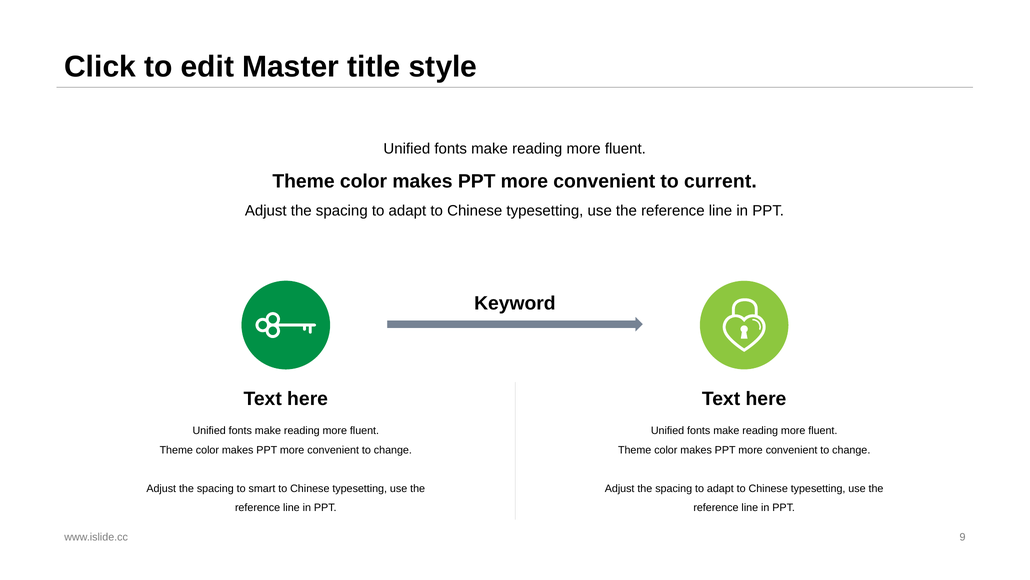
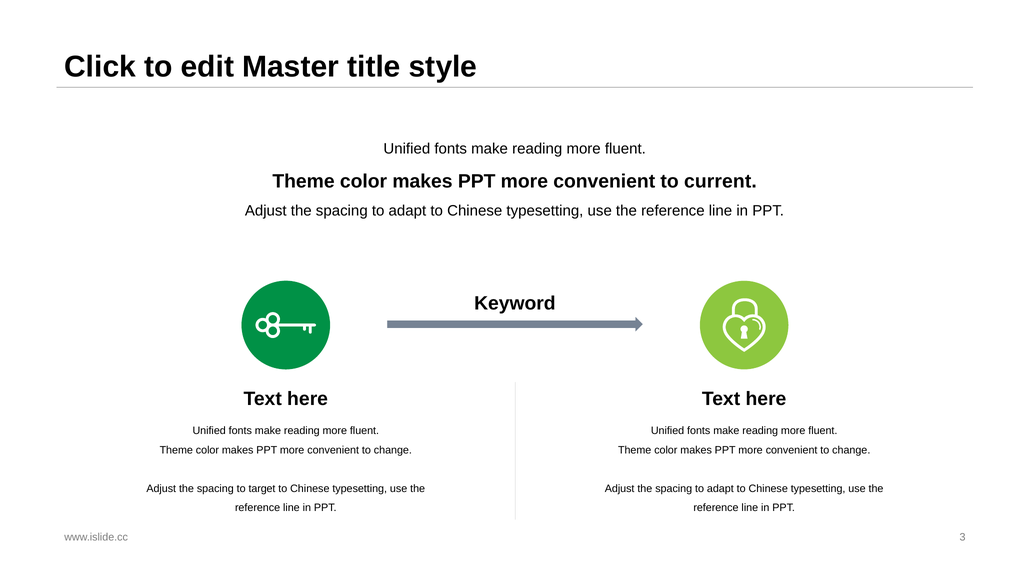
smart: smart -> target
9: 9 -> 3
